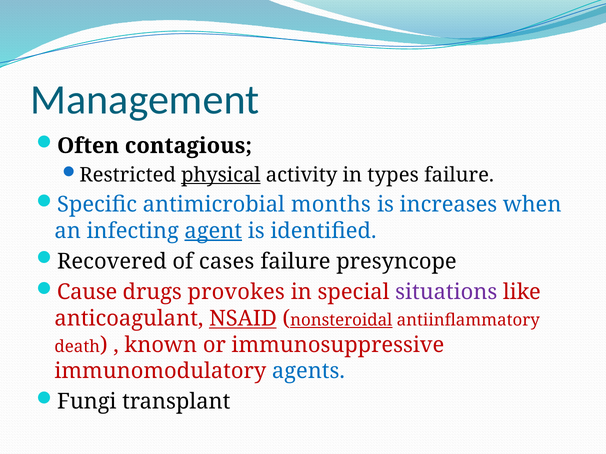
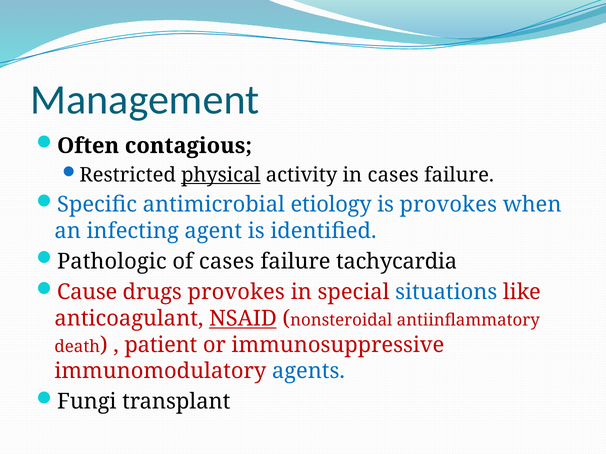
in types: types -> cases
months: months -> etiology
is increases: increases -> provokes
agent underline: present -> none
Recovered: Recovered -> Pathologic
presyncope: presyncope -> tachycardia
situations colour: purple -> blue
nonsteroidal underline: present -> none
known: known -> patient
